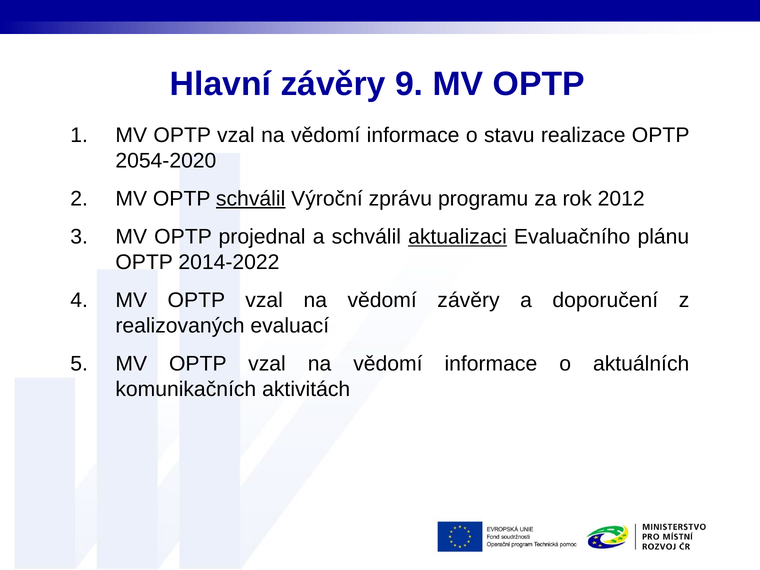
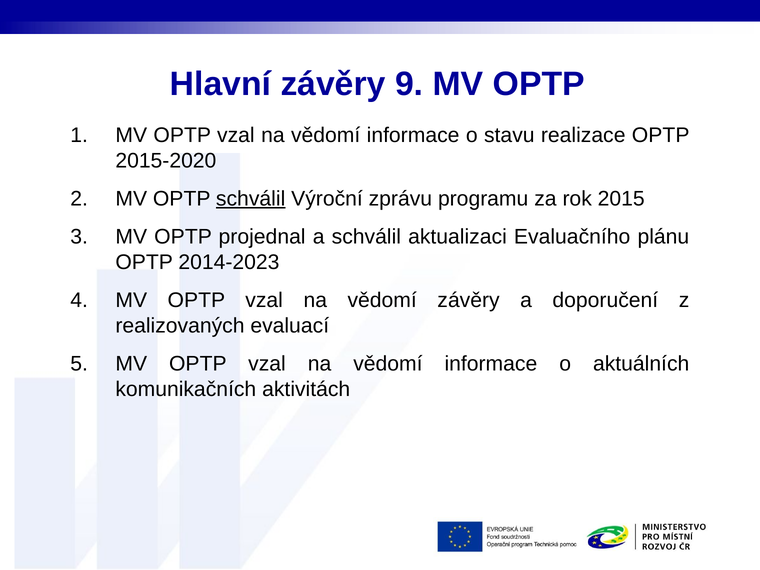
2054-2020: 2054-2020 -> 2015-2020
2012: 2012 -> 2015
aktualizaci underline: present -> none
2014-2022: 2014-2022 -> 2014-2023
